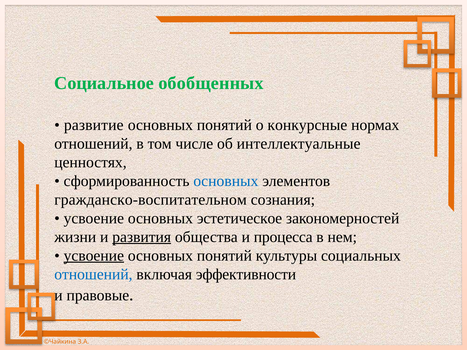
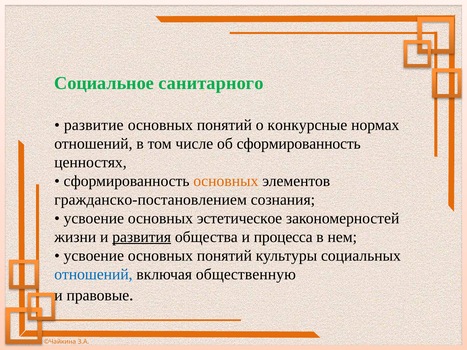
обобщенных: обобщенных -> санитарного
об интеллектуальные: интеллектуальные -> сформированность
основных at (226, 181) colour: blue -> orange
гражданско-воспитательном: гражданско-воспитательном -> гражданско-постановлением
усвоение at (94, 256) underline: present -> none
эффективности: эффективности -> общественную
